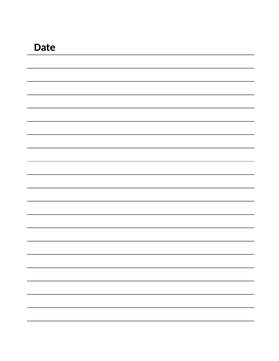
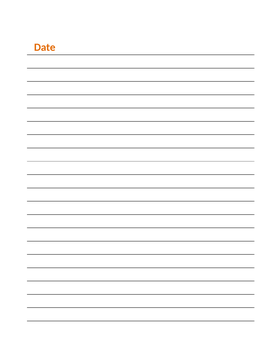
Date colour: black -> orange
